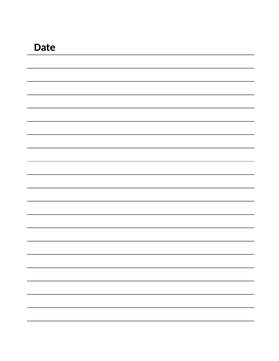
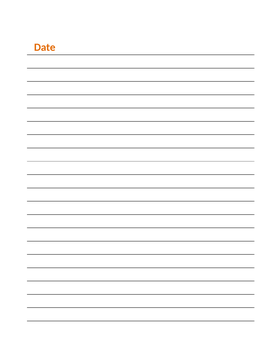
Date colour: black -> orange
